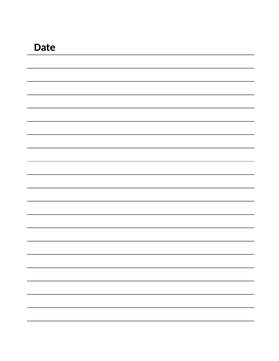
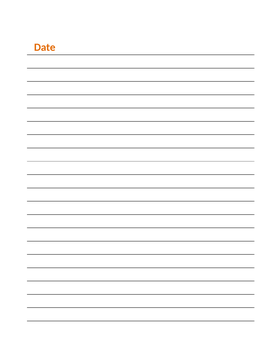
Date colour: black -> orange
